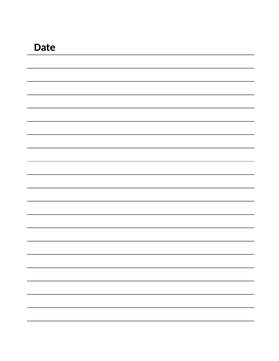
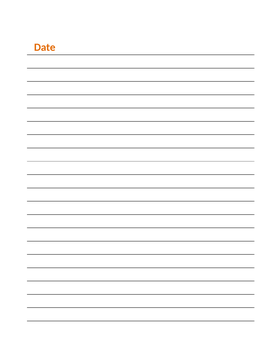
Date colour: black -> orange
